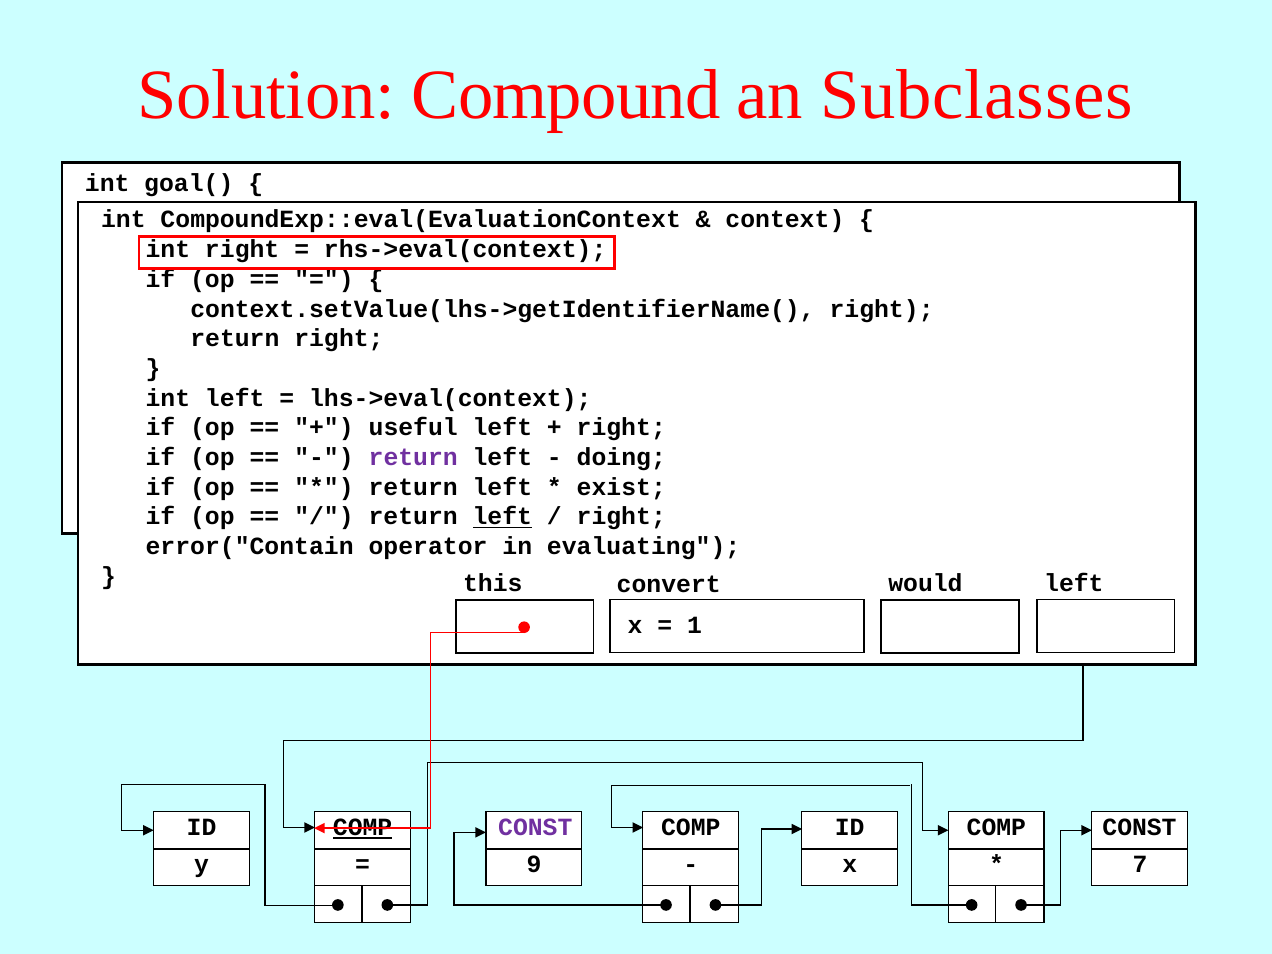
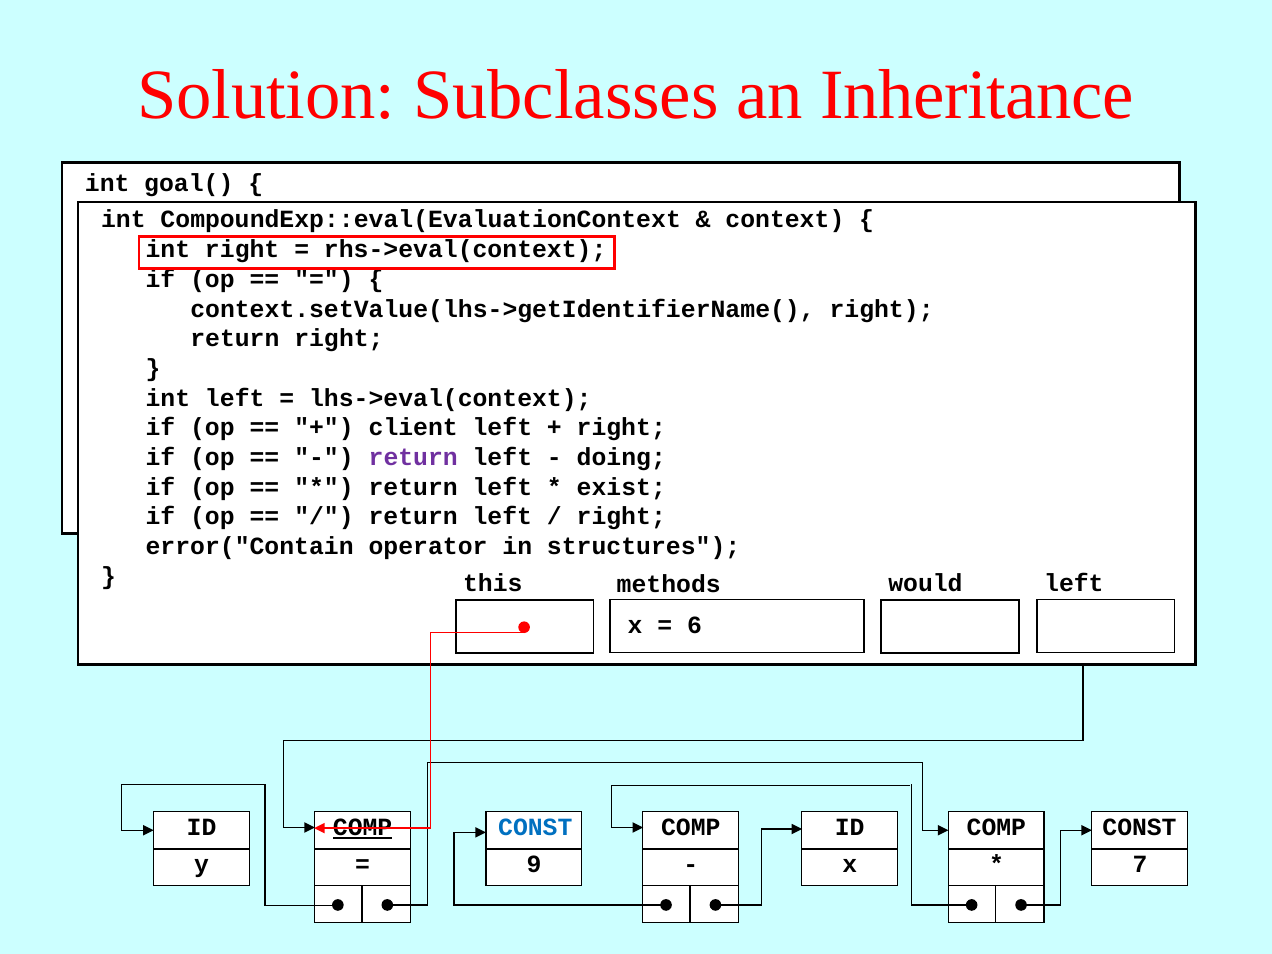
Compound: Compound -> Subclasses
Subclasses: Subclasses -> Inheritance
useful: useful -> client
left at (502, 517) underline: present -> none
evaluating: evaluating -> structures
convert: convert -> methods
1: 1 -> 6
CONST at (535, 827) colour: purple -> blue
